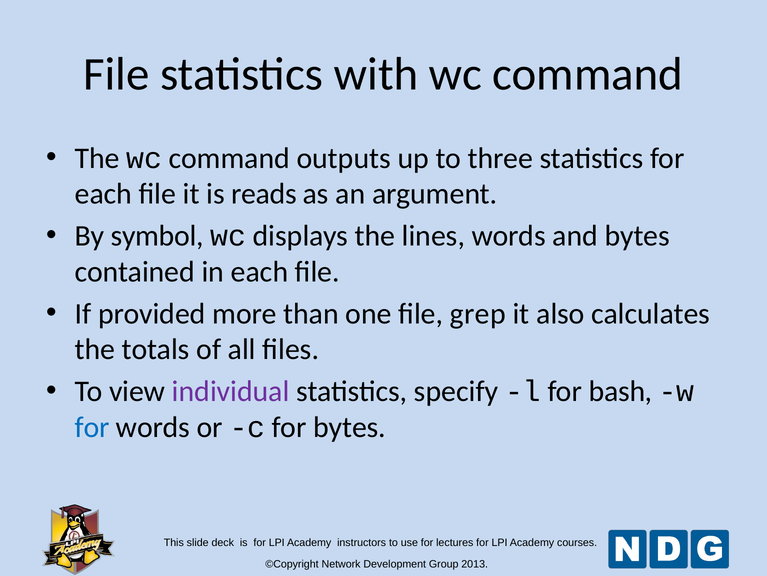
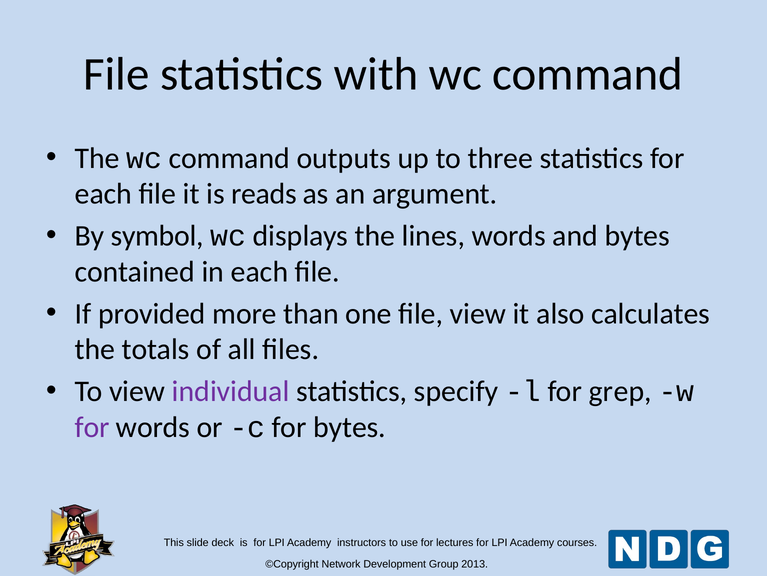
file grep: grep -> view
bash: bash -> grep
for at (92, 427) colour: blue -> purple
